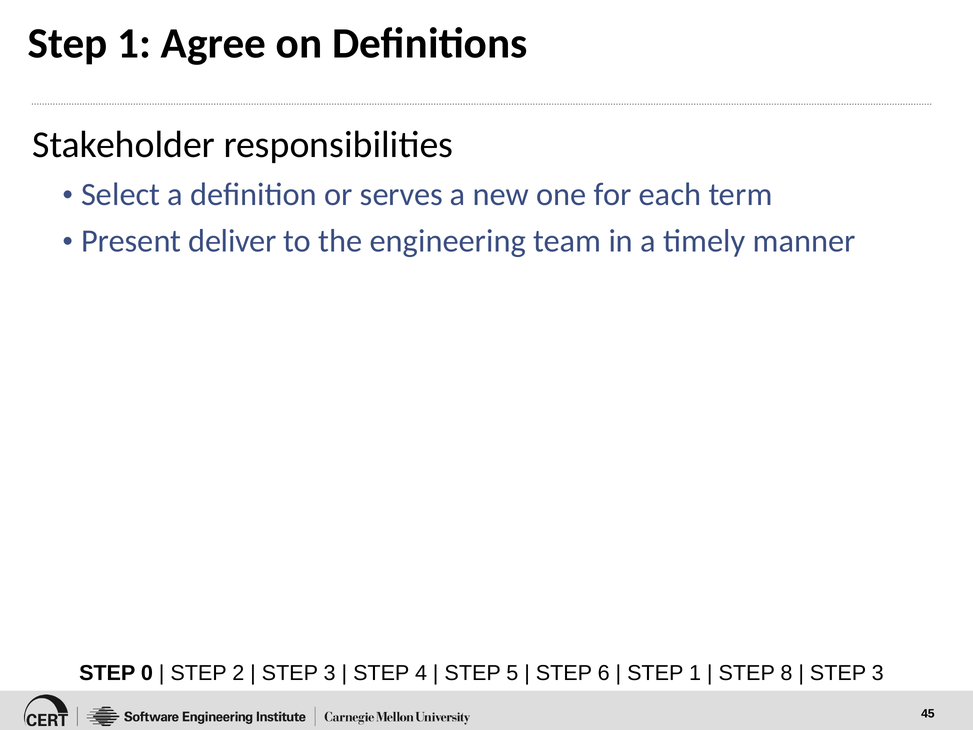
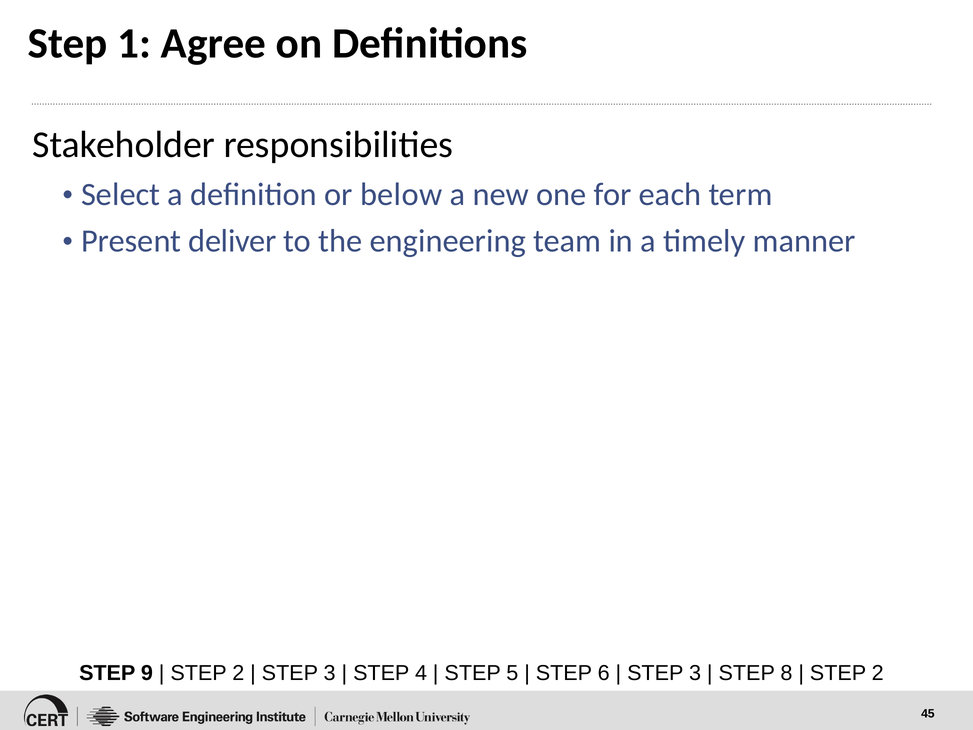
serves: serves -> below
0: 0 -> 9
1 at (695, 673): 1 -> 3
3 at (878, 673): 3 -> 2
